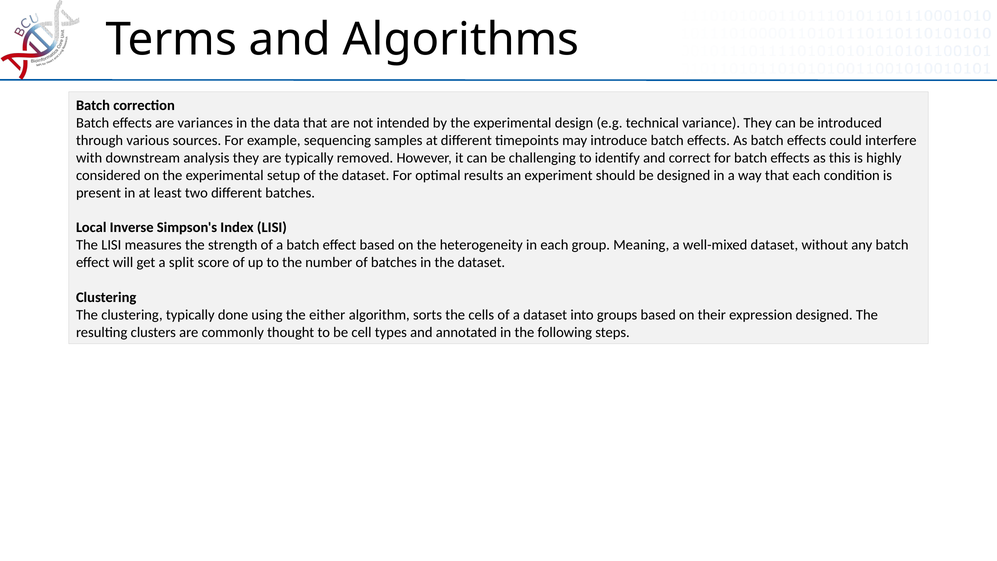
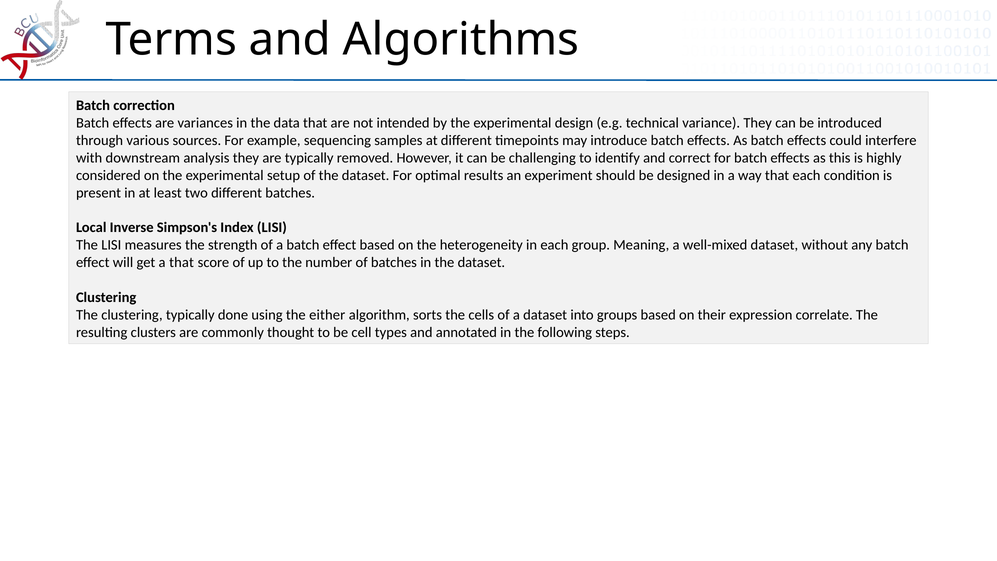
a split: split -> that
expression designed: designed -> correlate
